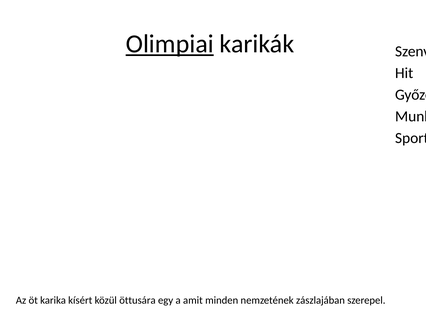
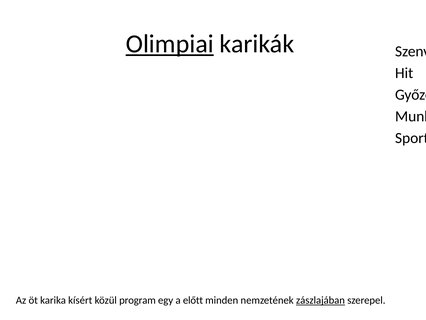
öttusára: öttusára -> program
amit: amit -> előtt
zászlajában underline: none -> present
